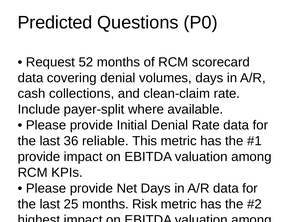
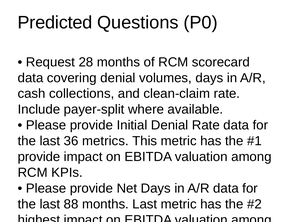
52: 52 -> 28
reliable: reliable -> metrics
25: 25 -> 88
months Risk: Risk -> Last
